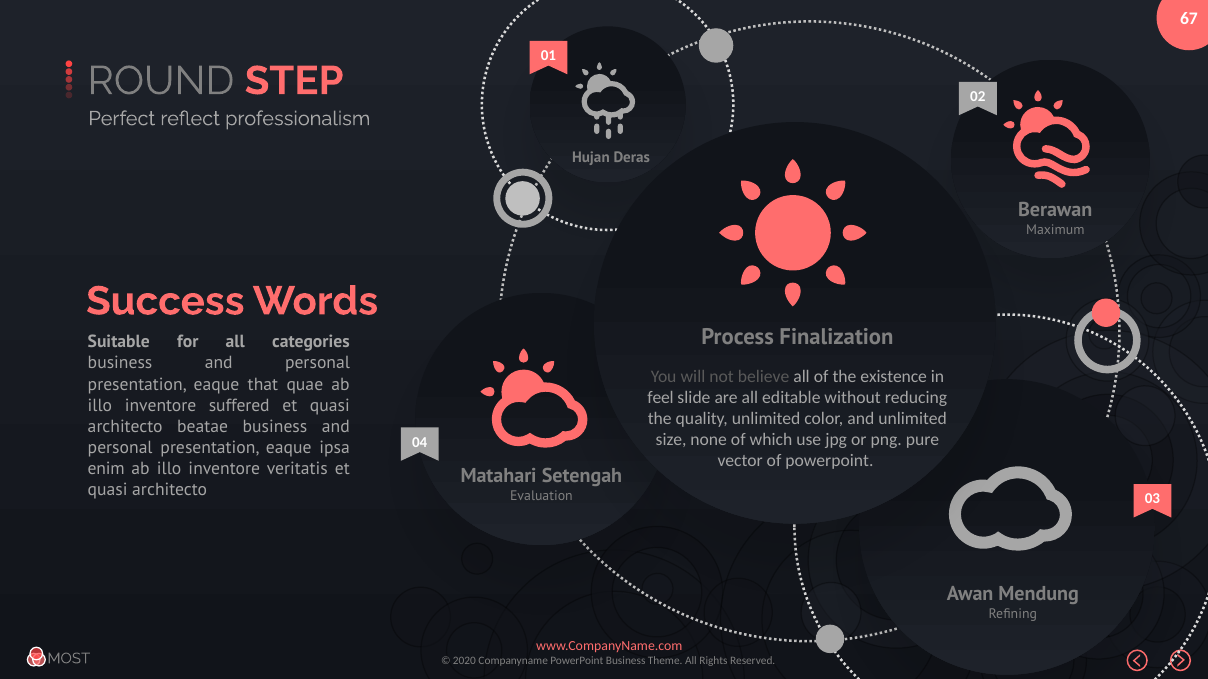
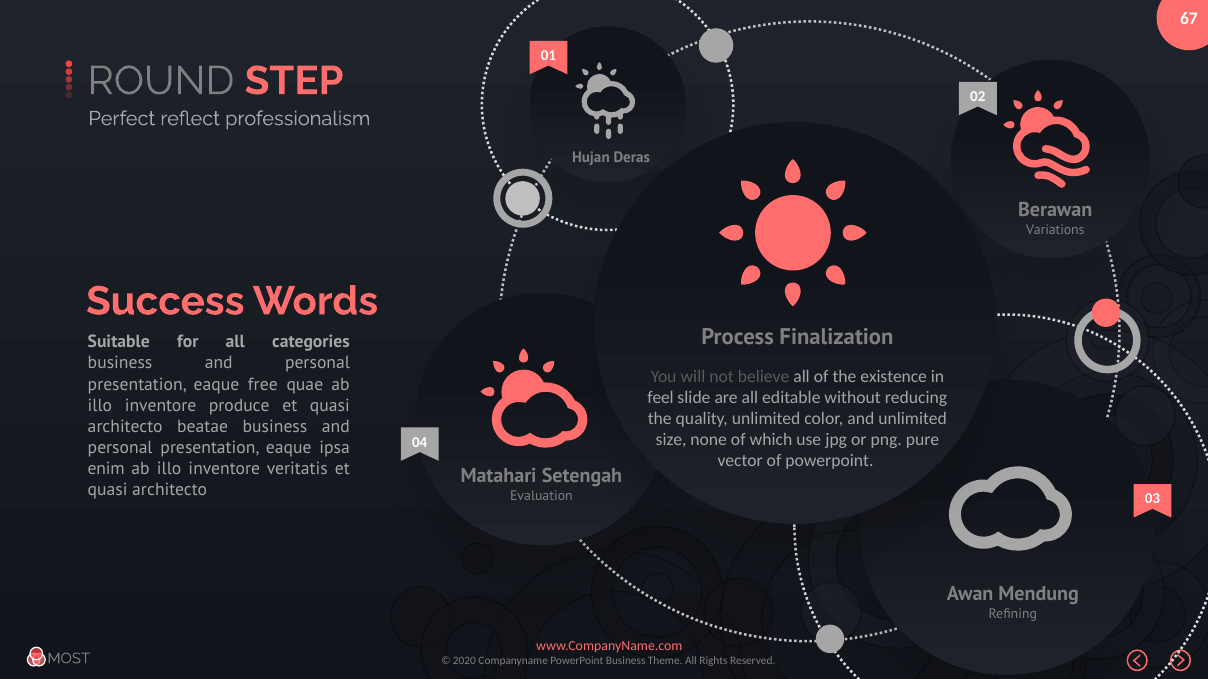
Maximum: Maximum -> Variations
that: that -> free
suffered: suffered -> produce
